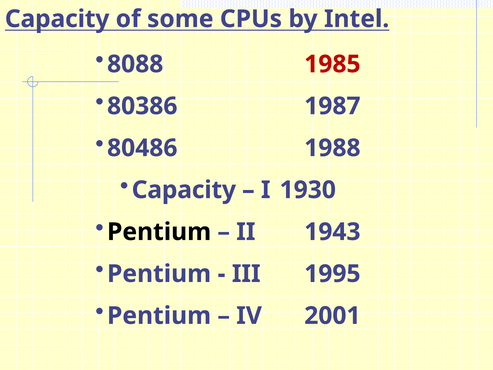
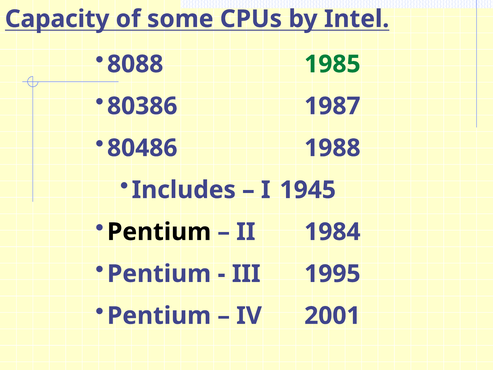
1985 colour: red -> green
Capacity at (184, 190): Capacity -> Includes
1930: 1930 -> 1945
1943: 1943 -> 1984
